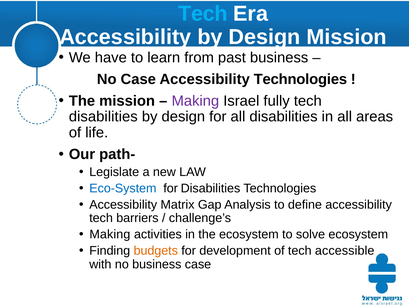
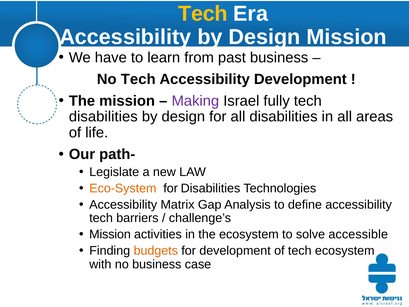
Tech at (203, 14) colour: light blue -> yellow
No Case: Case -> Tech
Accessibility Technologies: Technologies -> Development
Eco-System colour: blue -> orange
Making at (110, 234): Making -> Mission
solve ecosystem: ecosystem -> accessible
tech accessible: accessible -> ecosystem
